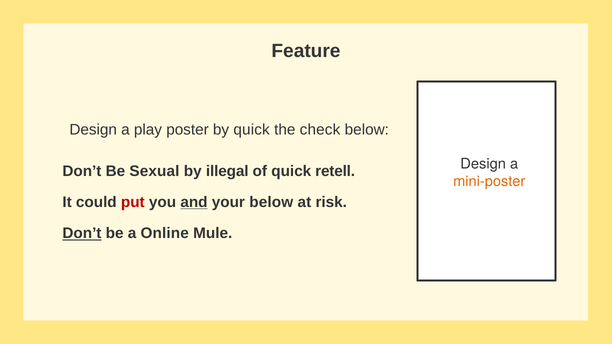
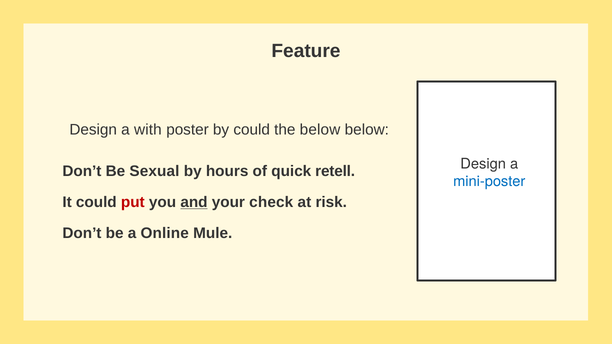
play: play -> with
by quick: quick -> could
the check: check -> below
illegal: illegal -> hours
mini-poster colour: orange -> blue
your below: below -> check
Don’t at (82, 233) underline: present -> none
